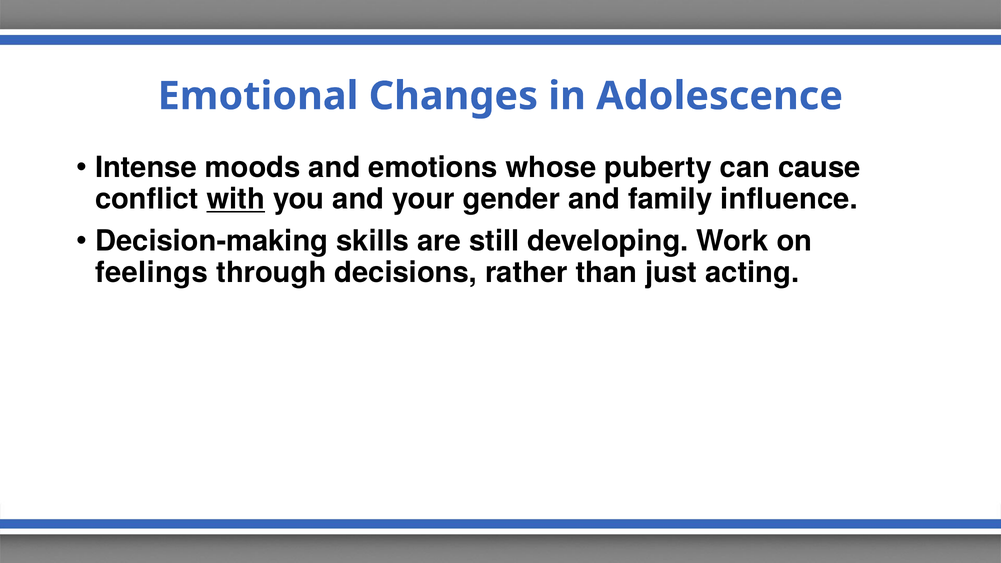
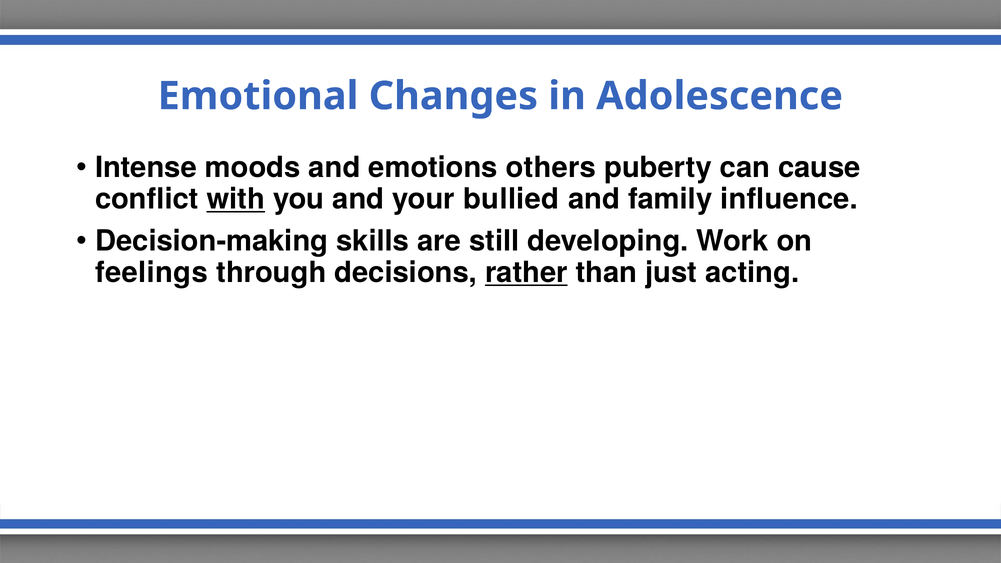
whose: whose -> others
gender: gender -> bullied
rather underline: none -> present
